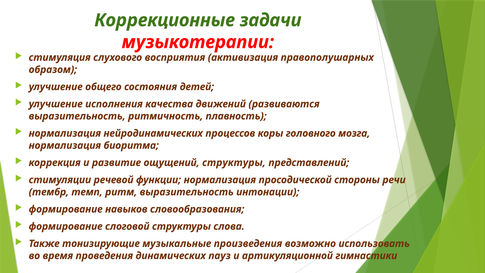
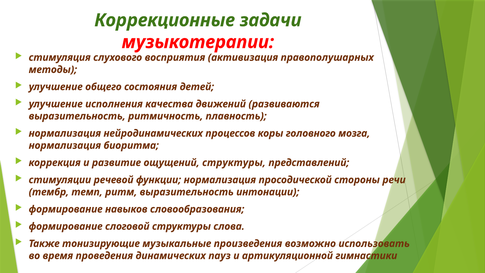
образом: образом -> методы
